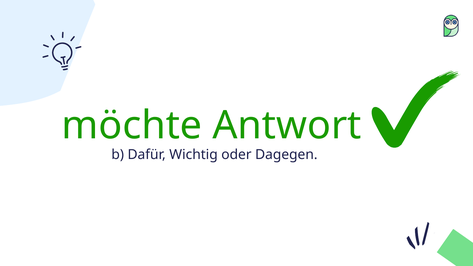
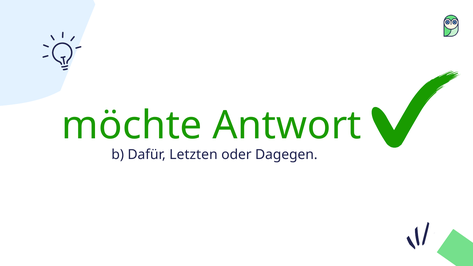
Wichtig: Wichtig -> Letzten
